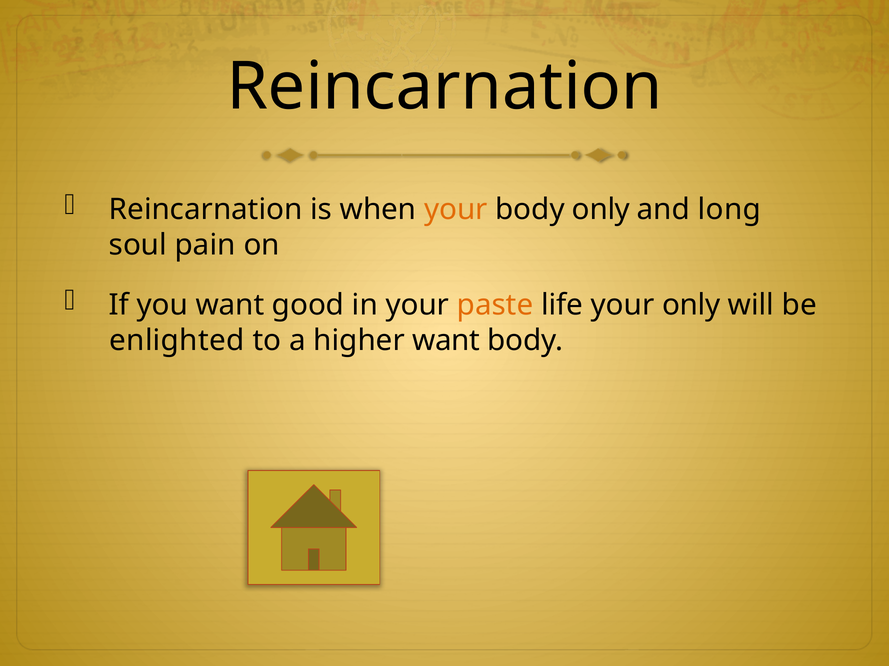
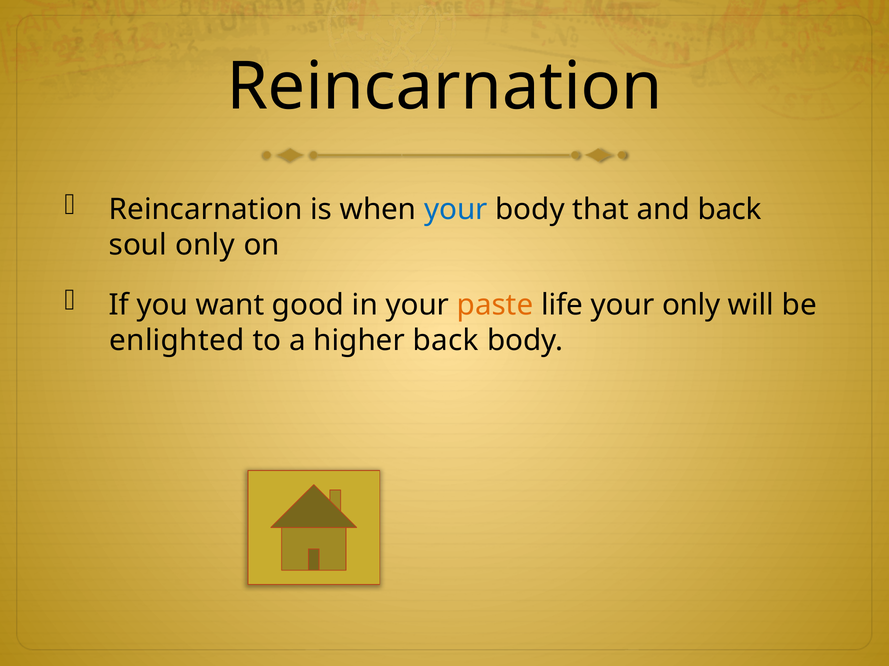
your at (456, 210) colour: orange -> blue
body only: only -> that
and long: long -> back
soul pain: pain -> only
higher want: want -> back
